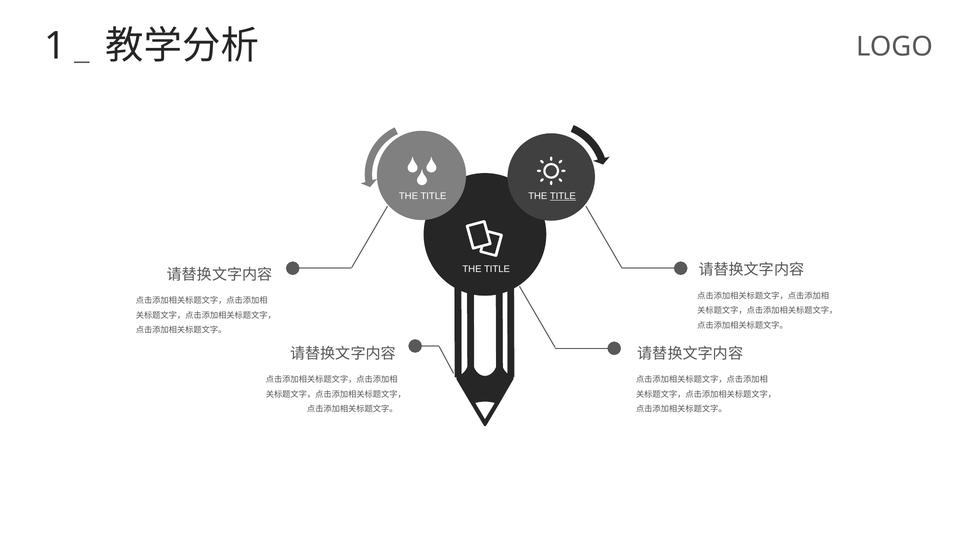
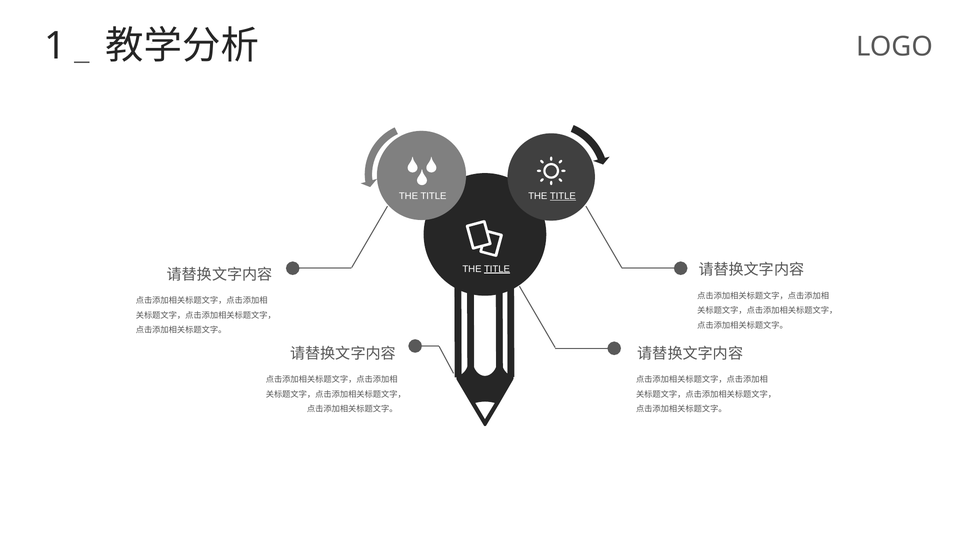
TITLE at (497, 269) underline: none -> present
